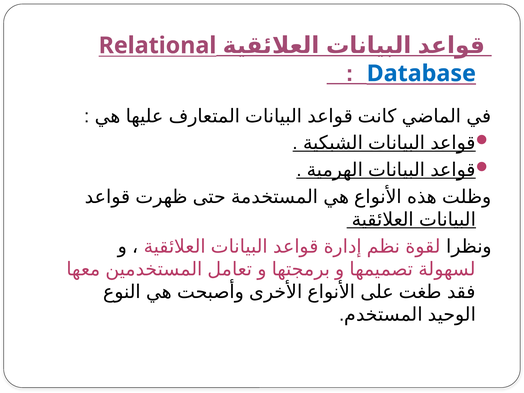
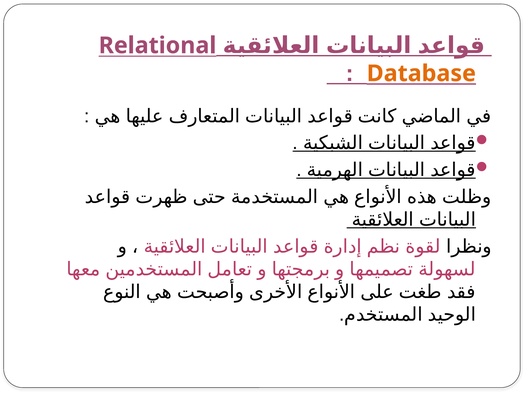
Database colour: blue -> orange
